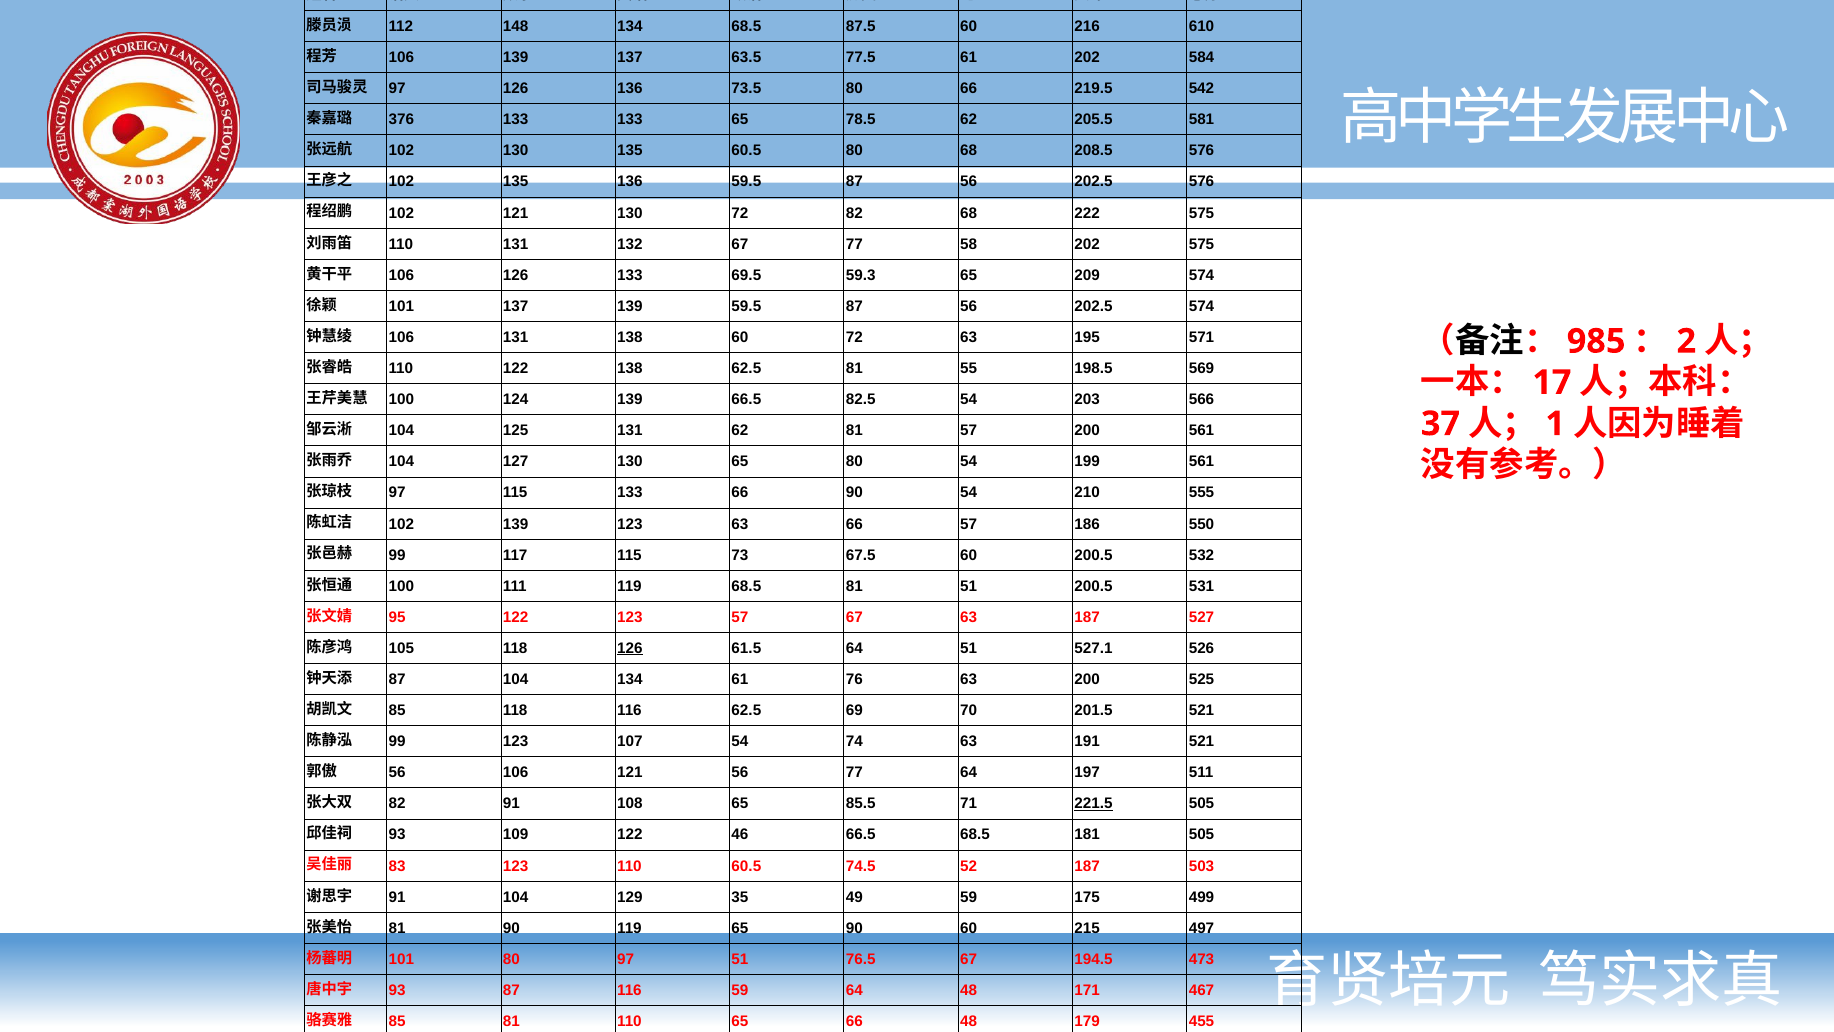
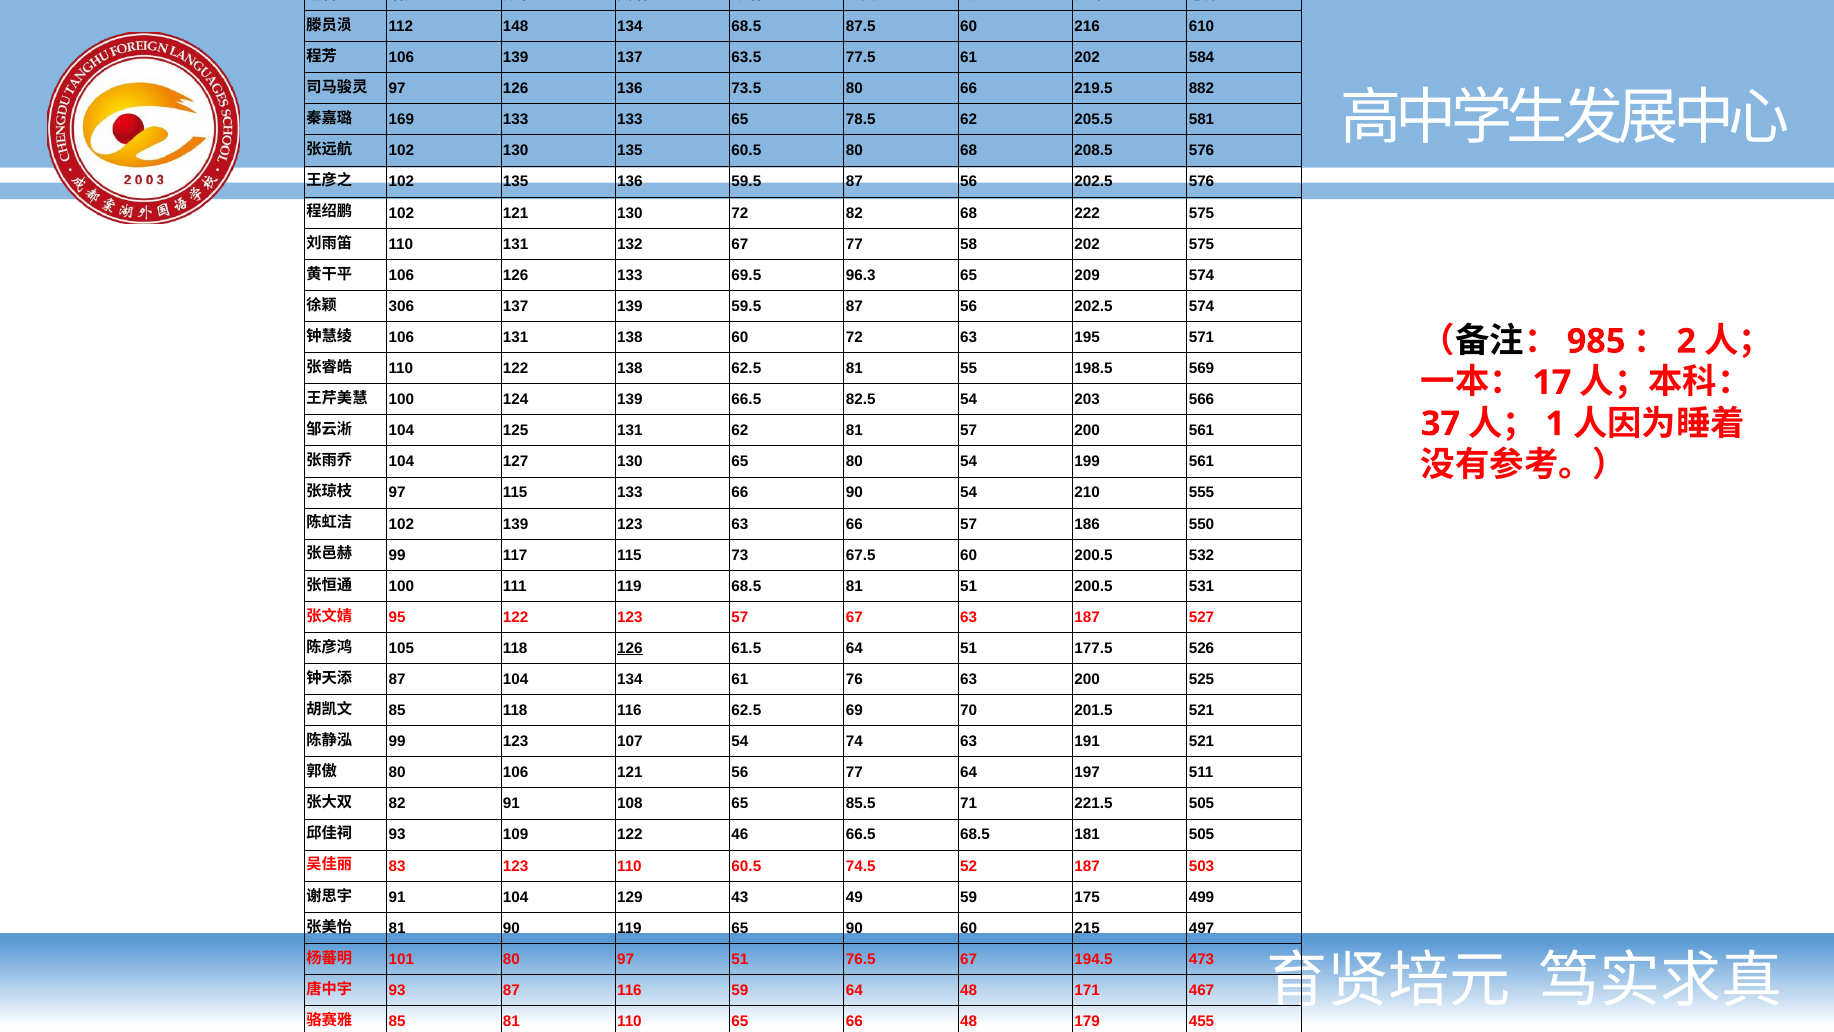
542: 542 -> 882
376: 376 -> 169
59.3: 59.3 -> 96.3
101 at (401, 306): 101 -> 306
527.1: 527.1 -> 177.5
56 at (397, 772): 56 -> 80
221.5 underline: present -> none
35: 35 -> 43
